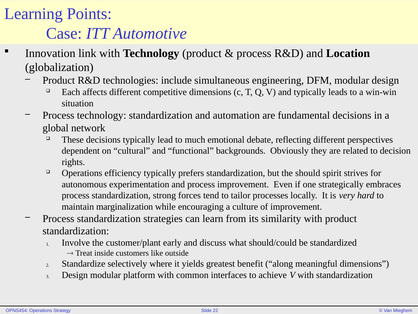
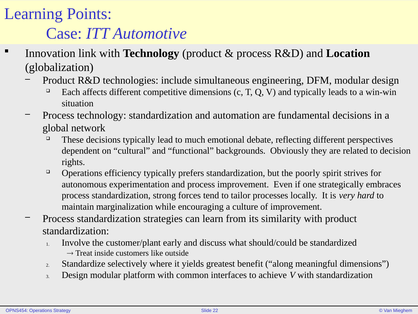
should: should -> poorly
